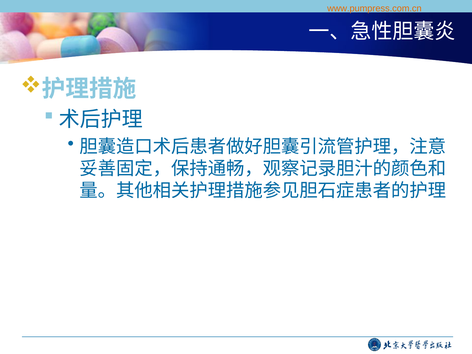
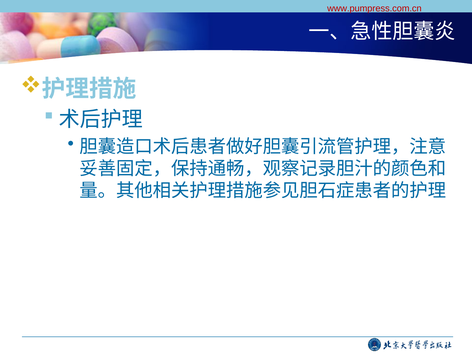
www.pumpress.com.cn colour: orange -> red
